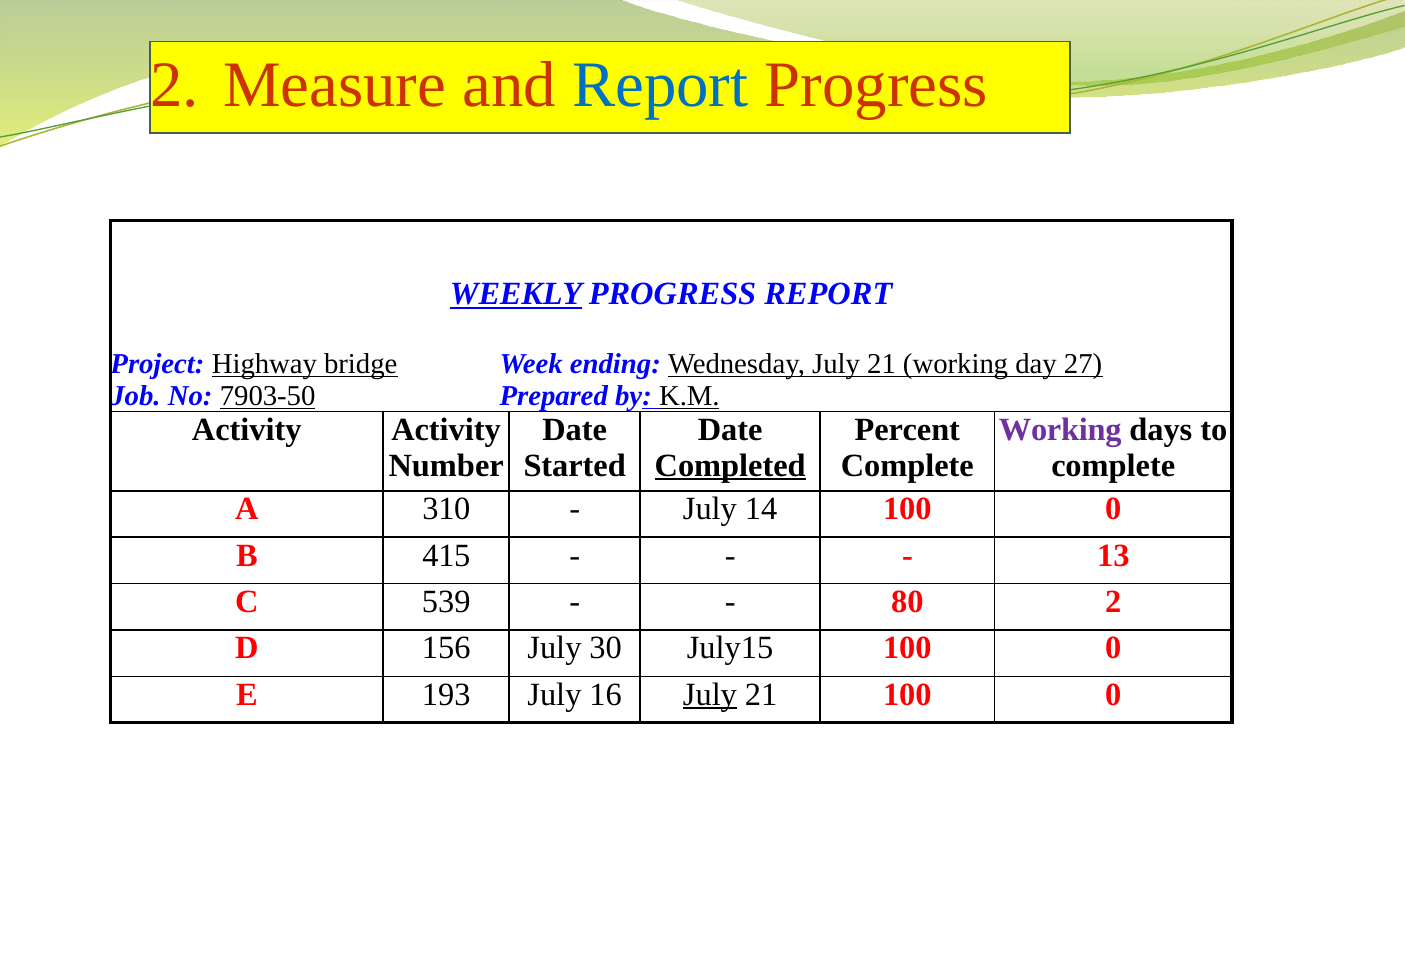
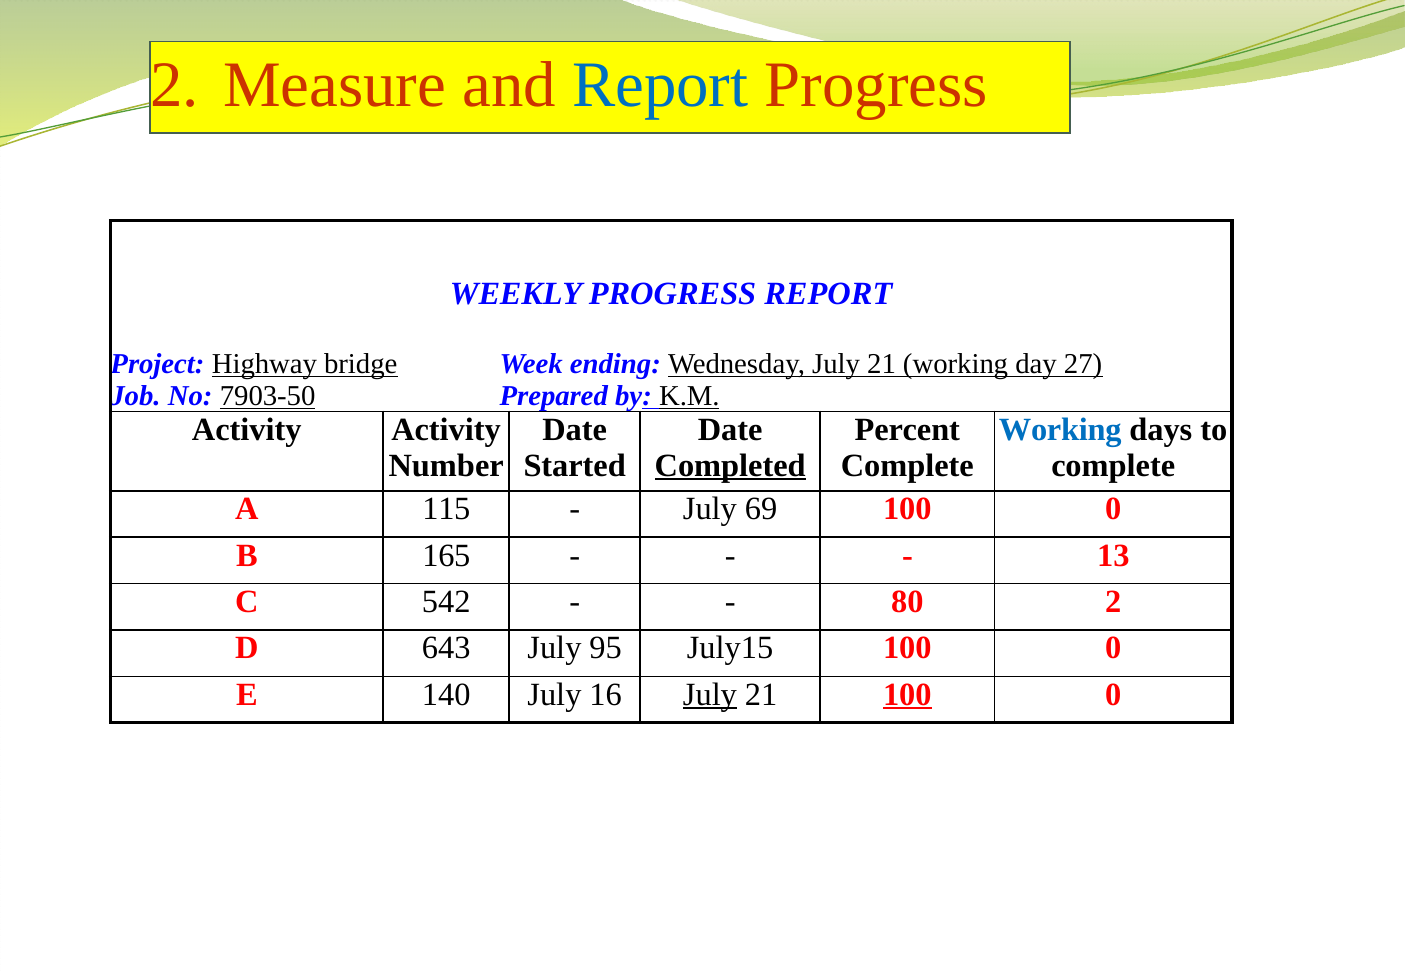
WEEKLY underline: present -> none
Working at (1060, 430) colour: purple -> blue
310: 310 -> 115
14: 14 -> 69
415: 415 -> 165
539: 539 -> 542
156: 156 -> 643
30: 30 -> 95
193: 193 -> 140
100 at (907, 695) underline: none -> present
